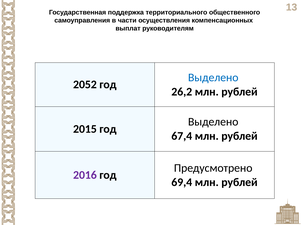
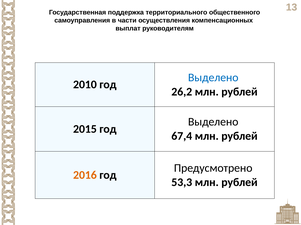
2052: 2052 -> 2010
2016 colour: purple -> orange
69,4: 69,4 -> 53,3
